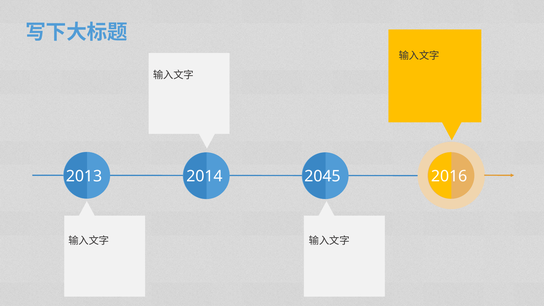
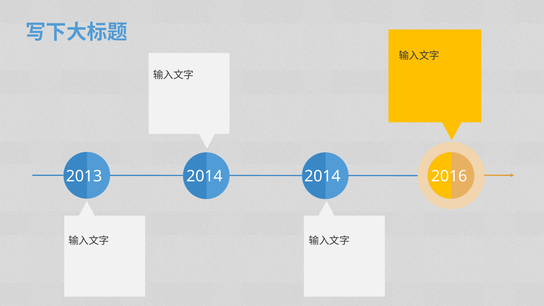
2013 2045: 2045 -> 2014
